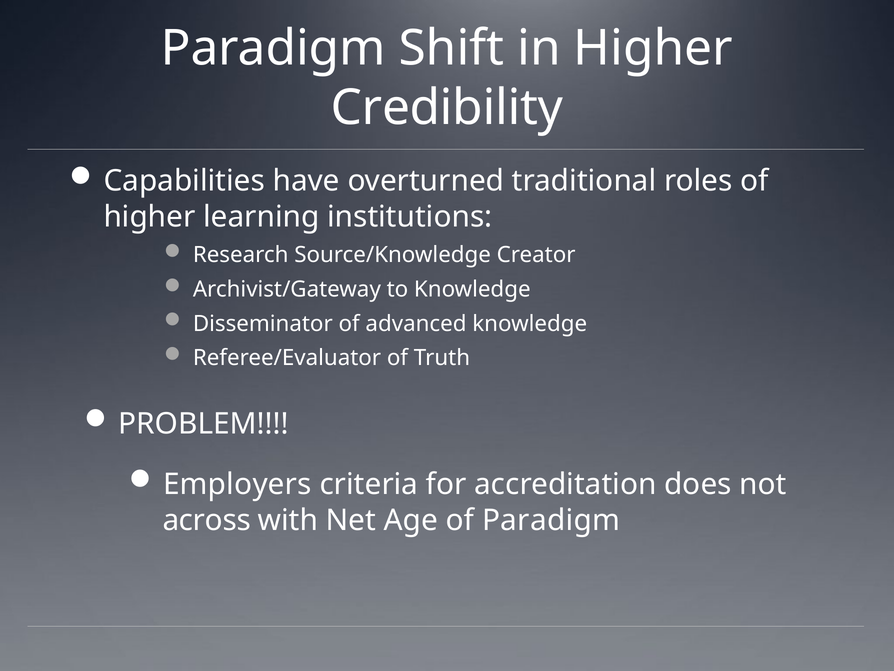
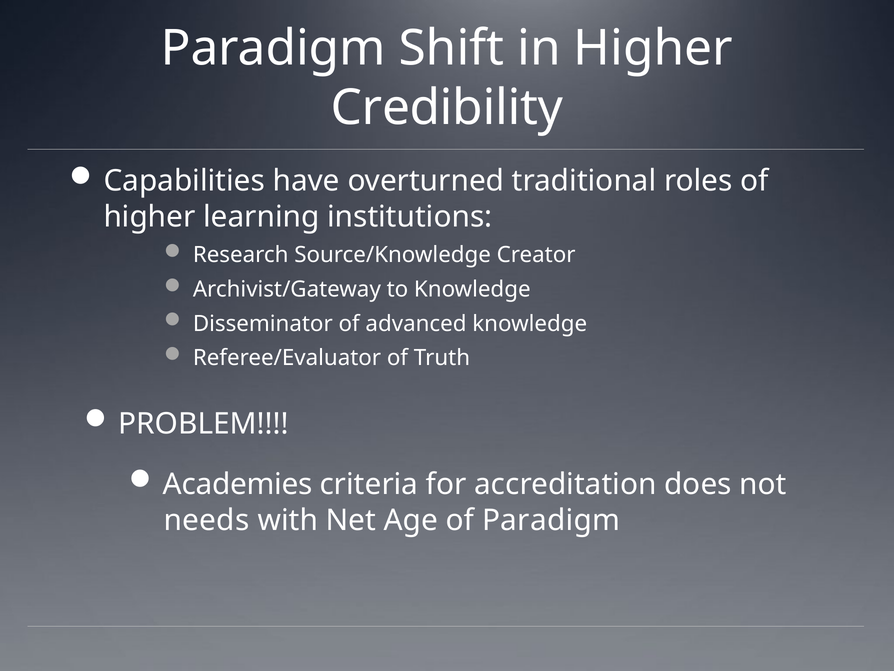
Employers: Employers -> Academies
across: across -> needs
